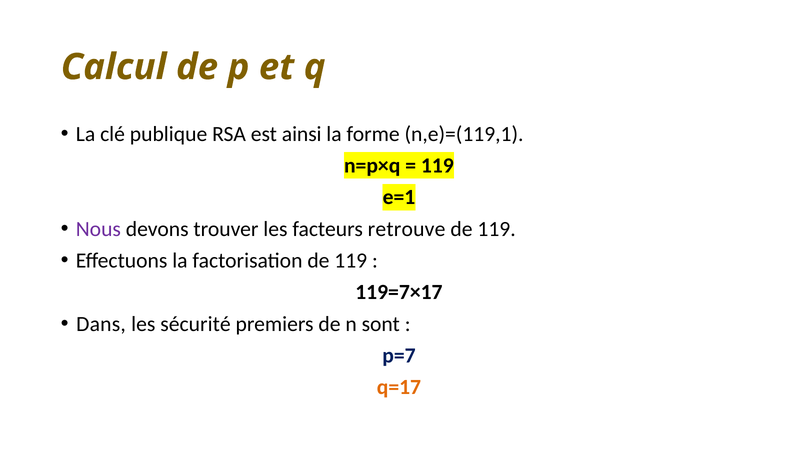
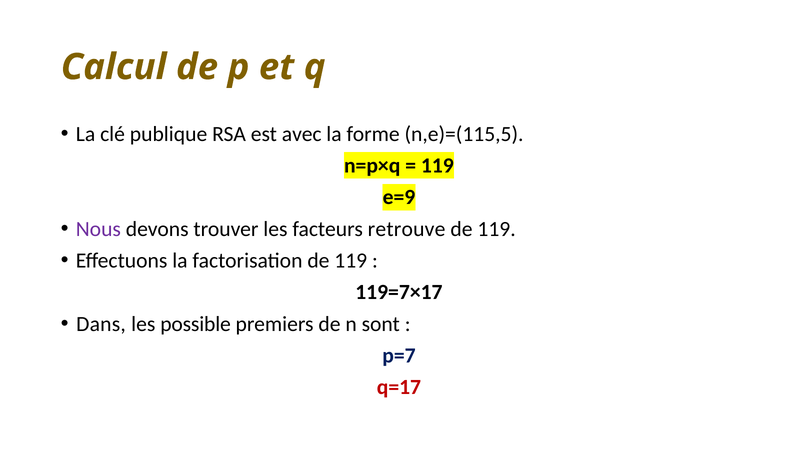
ainsi: ainsi -> avec
n,e)=(119,1: n,e)=(119,1 -> n,e)=(115,5
e=1: e=1 -> e=9
sécurité: sécurité -> possible
q=17 colour: orange -> red
